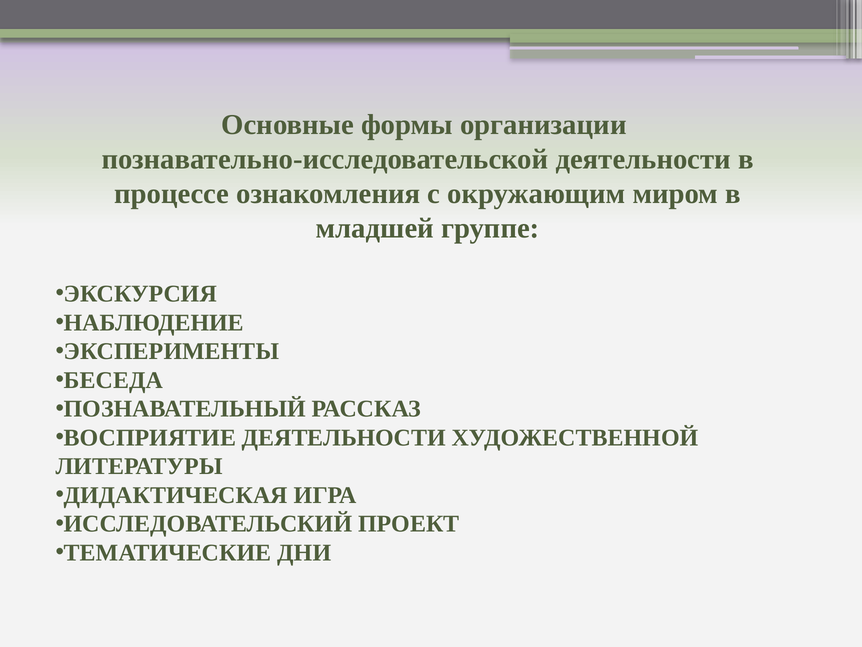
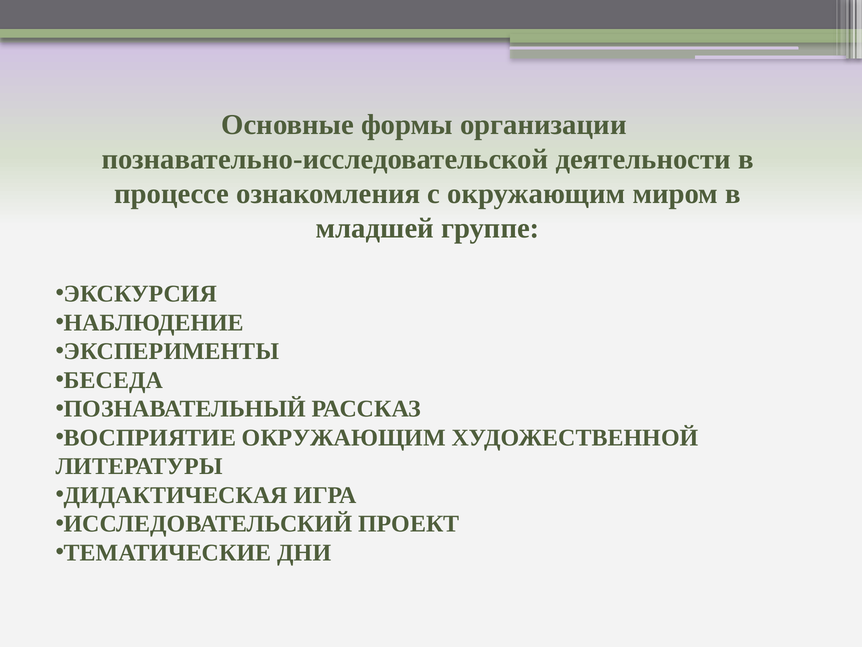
ВОСПРИЯТИЕ ДЕЯТЕЛЬНОСТИ: ДЕЯТЕЛЬНОСТИ -> ОКРУЖАЮЩИМ
